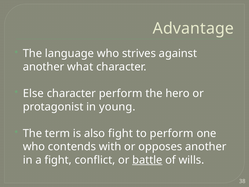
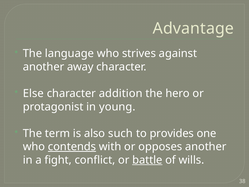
what: what -> away
character perform: perform -> addition
also fight: fight -> such
to perform: perform -> provides
contends underline: none -> present
